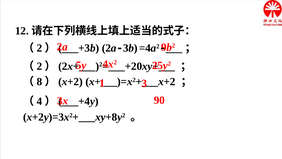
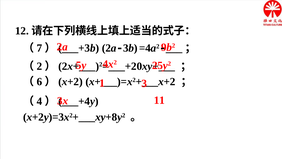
2 at (39, 48): 2 -> 7
8: 8 -> 6
90: 90 -> 11
